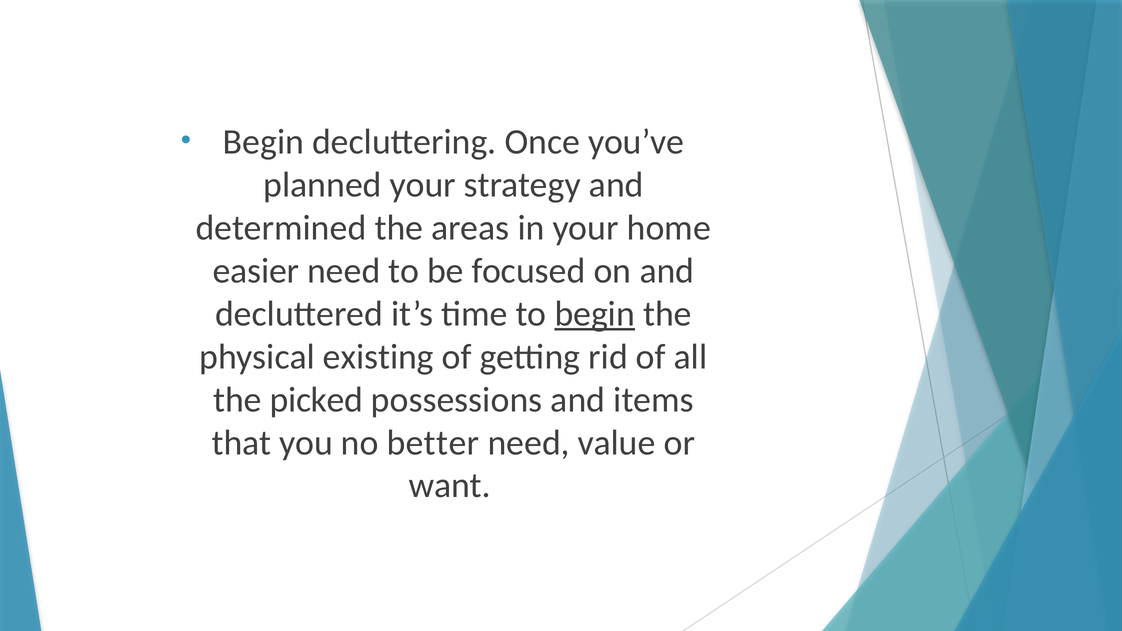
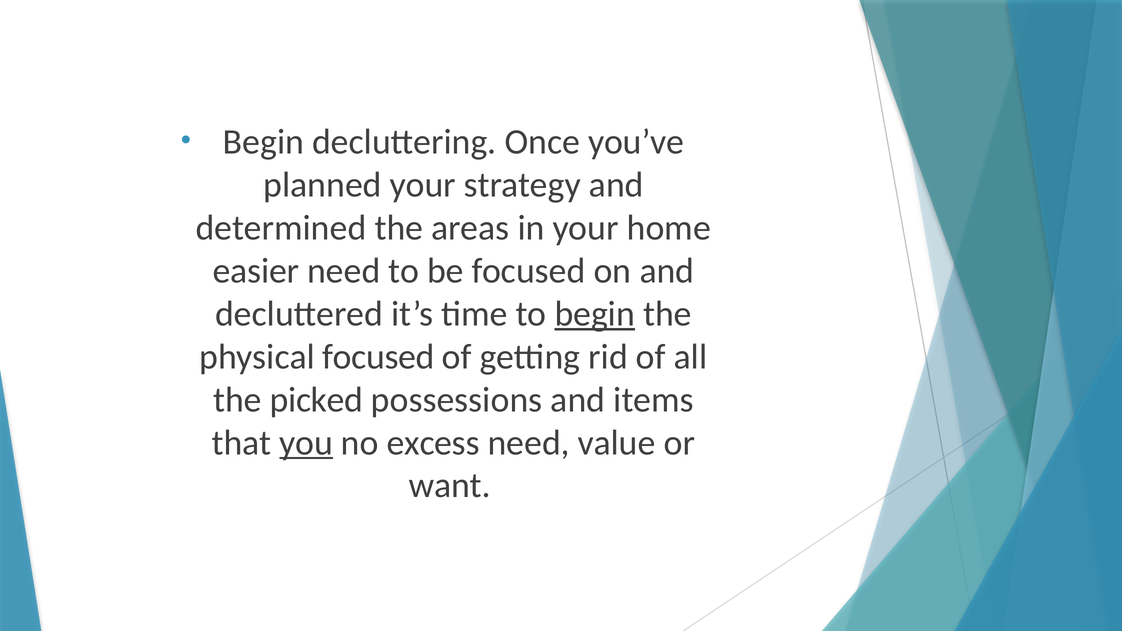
physical existing: existing -> focused
you underline: none -> present
better: better -> excess
